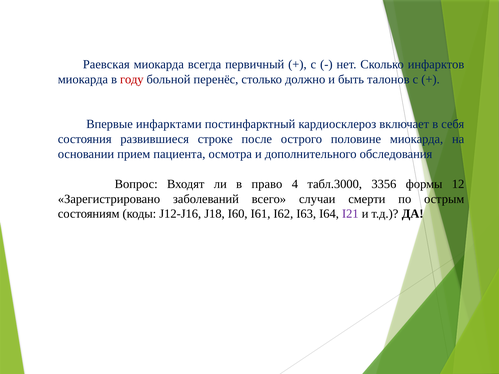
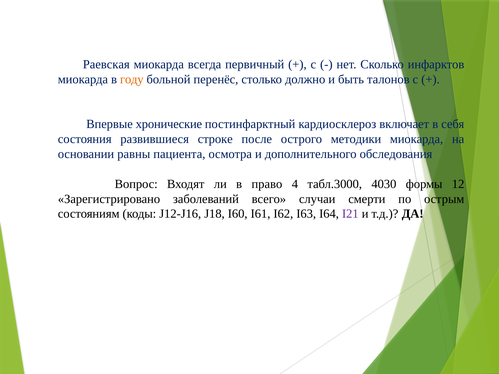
году colour: red -> orange
инфарктами: инфарктами -> хронические
половине: половине -> методики
прием: прием -> равны
3356: 3356 -> 4030
